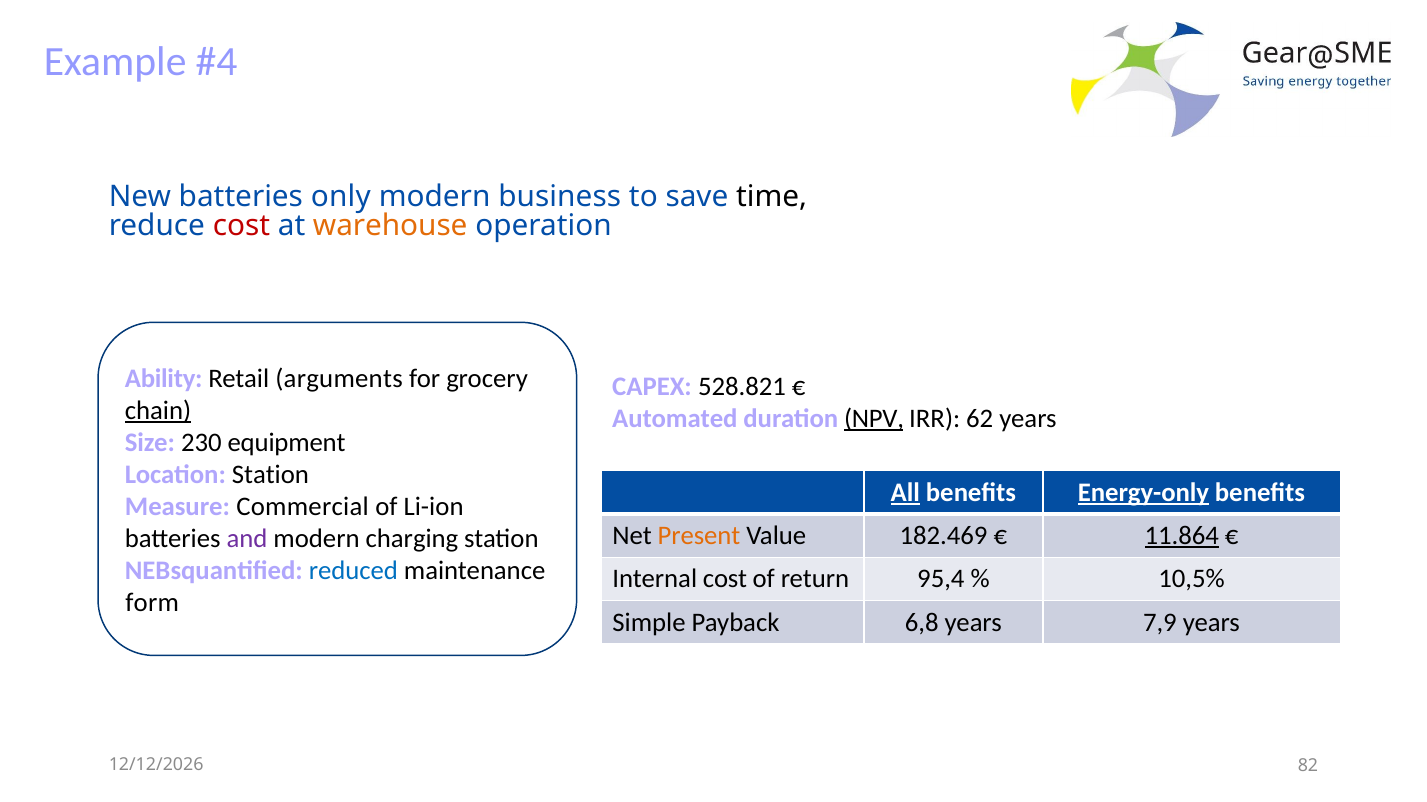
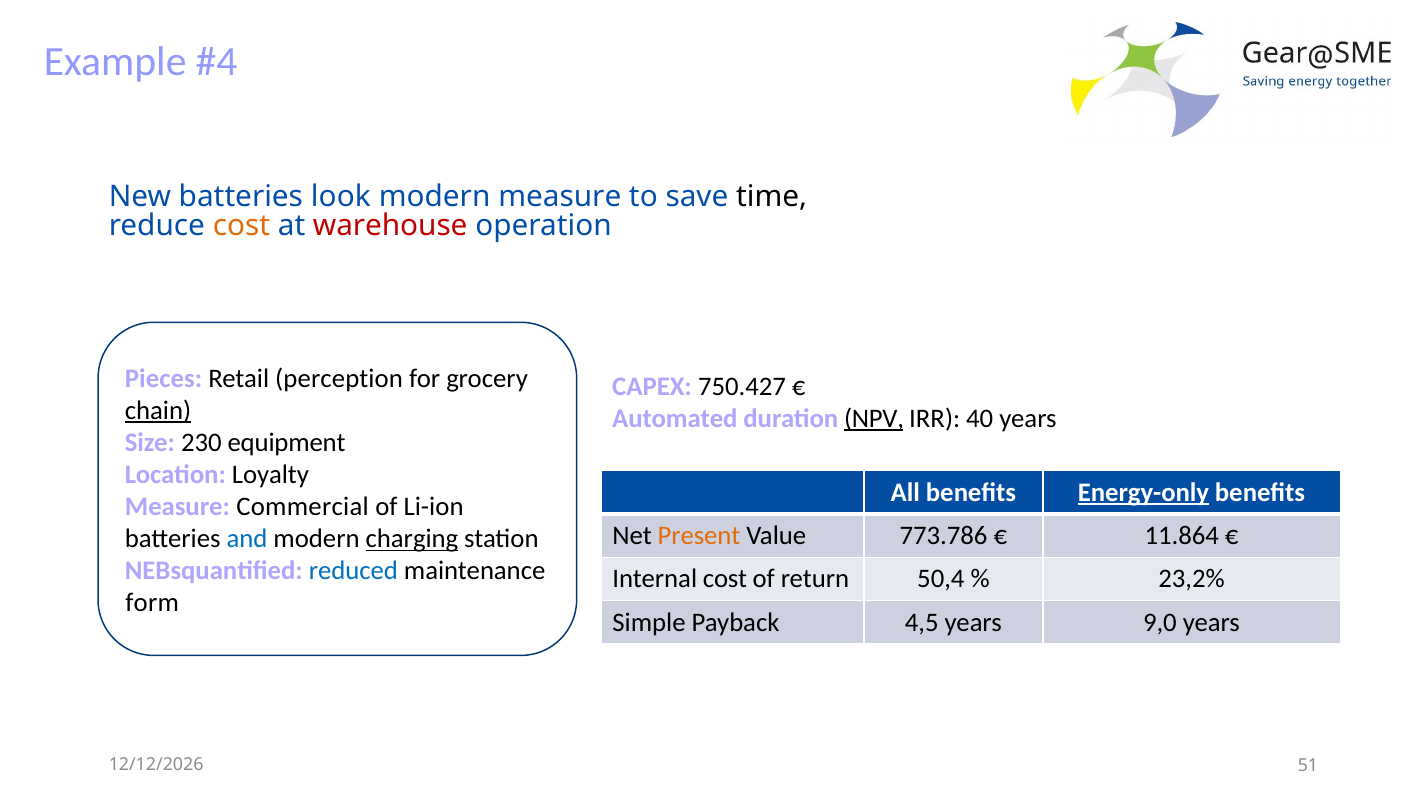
only: only -> look
modern business: business -> measure
cost at (241, 226) colour: red -> orange
warehouse colour: orange -> red
Ability: Ability -> Pieces
arguments: arguments -> perception
528.821: 528.821 -> 750.427
62: 62 -> 40
Location Station: Station -> Loyalty
All underline: present -> none
182.469: 182.469 -> 773.786
11.864 underline: present -> none
and colour: purple -> blue
charging underline: none -> present
95,4: 95,4 -> 50,4
10,5%: 10,5% -> 23,2%
6,8: 6,8 -> 4,5
7,9: 7,9 -> 9,0
82: 82 -> 51
